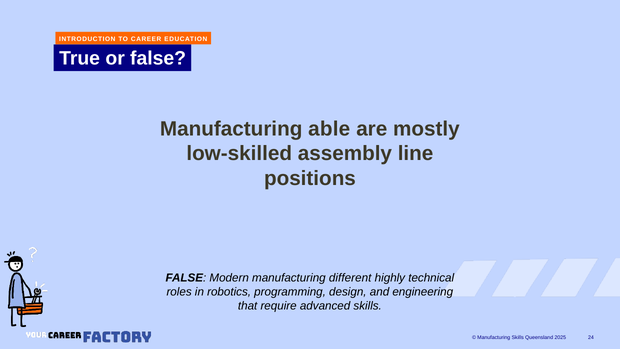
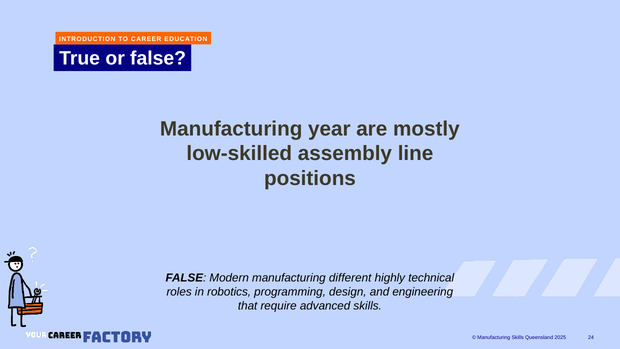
able: able -> year
